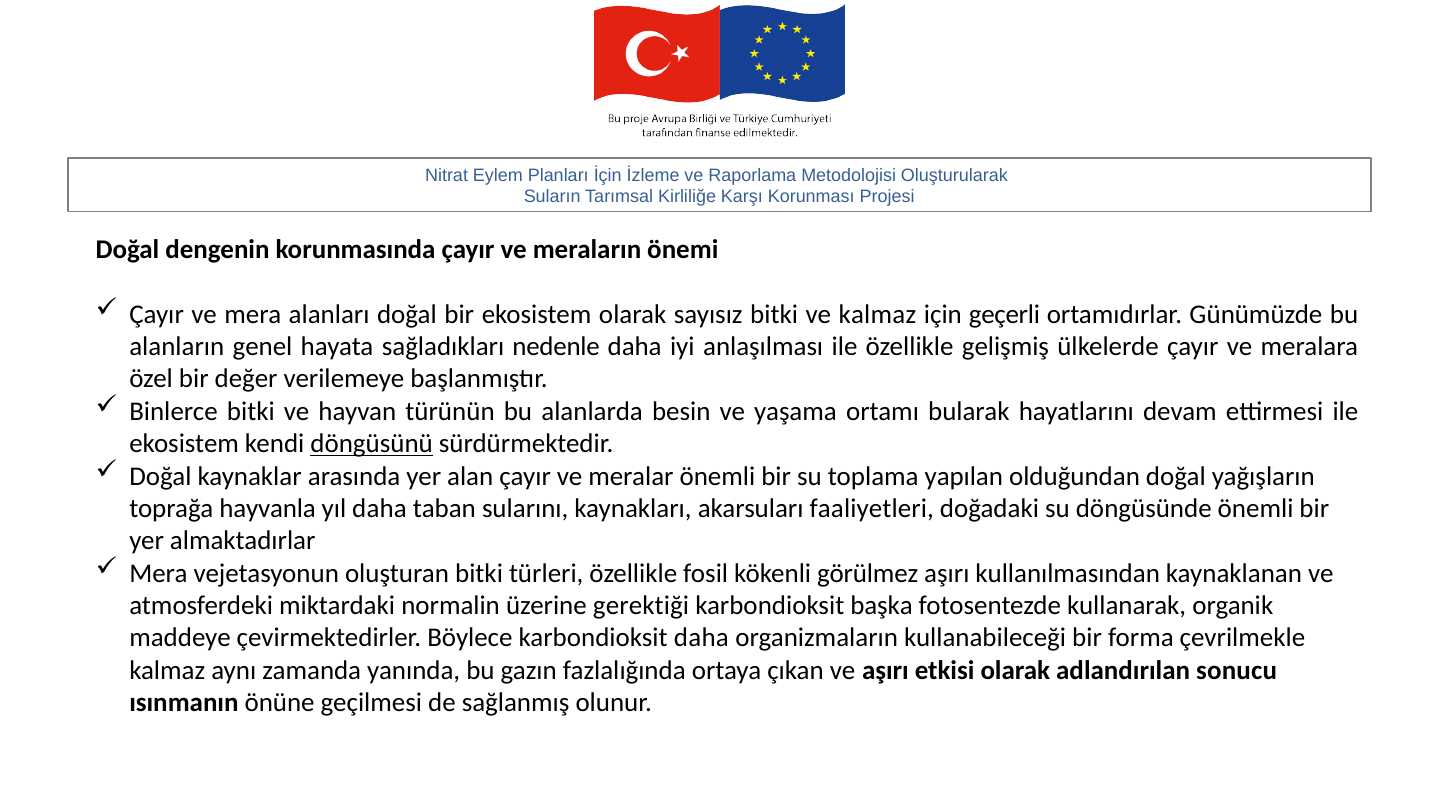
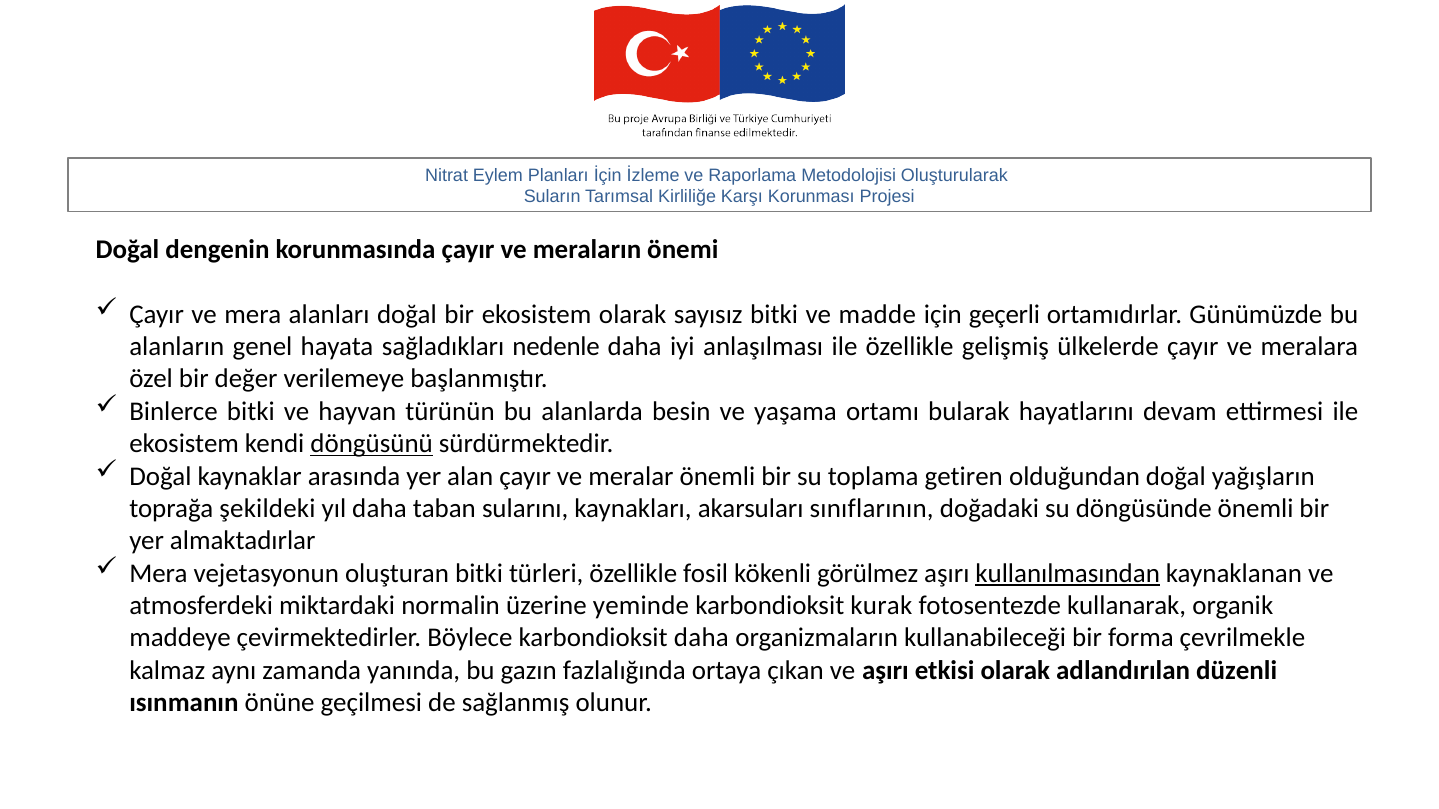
ve kalmaz: kalmaz -> madde
yapılan: yapılan -> getiren
hayvanla: hayvanla -> şekildeki
faaliyetleri: faaliyetleri -> sınıflarının
kullanılmasından underline: none -> present
gerektiği: gerektiği -> yeminde
başka: başka -> kurak
sonucu: sonucu -> düzenli
